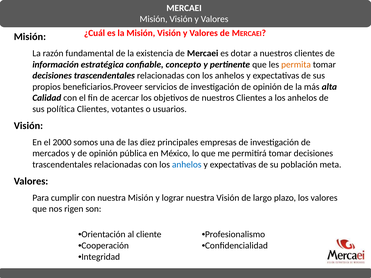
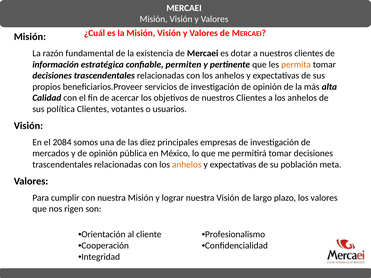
concepto: concepto -> permiten
2000: 2000 -> 2084
anhelos at (187, 165) colour: blue -> orange
